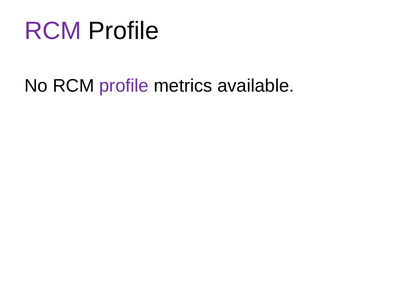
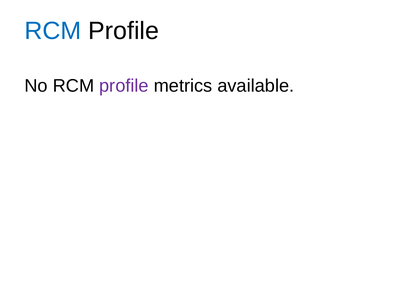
RCM at (53, 31) colour: purple -> blue
